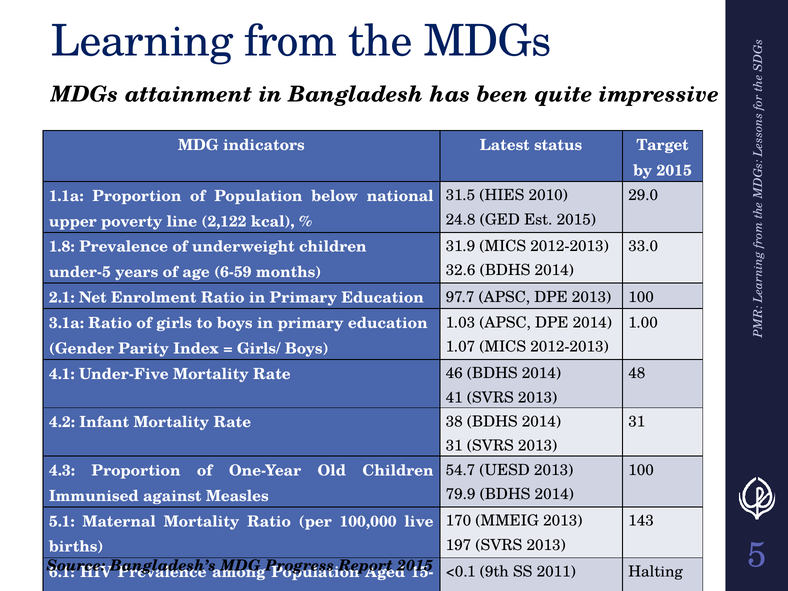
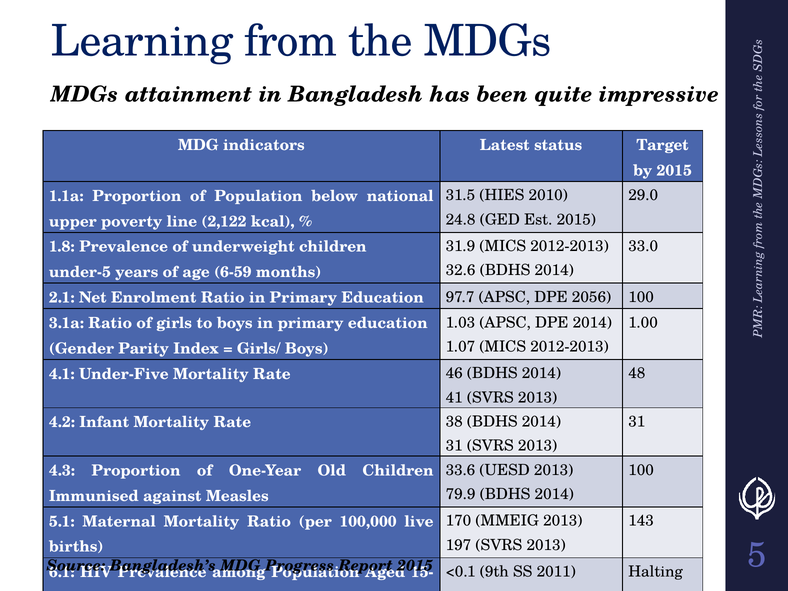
DPE 2013: 2013 -> 2056
54.7: 54.7 -> 33.6
